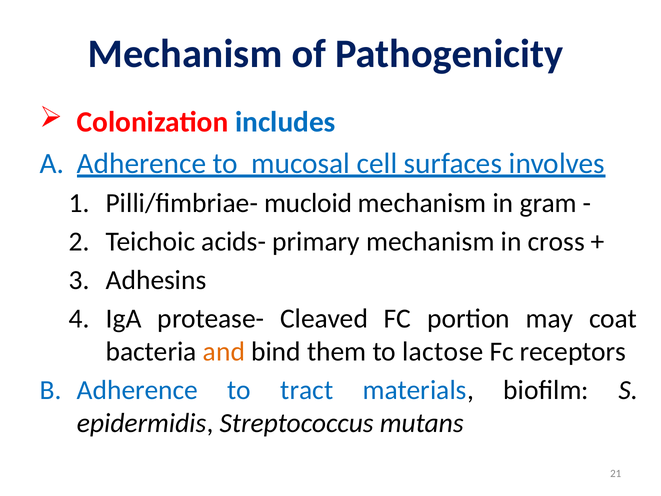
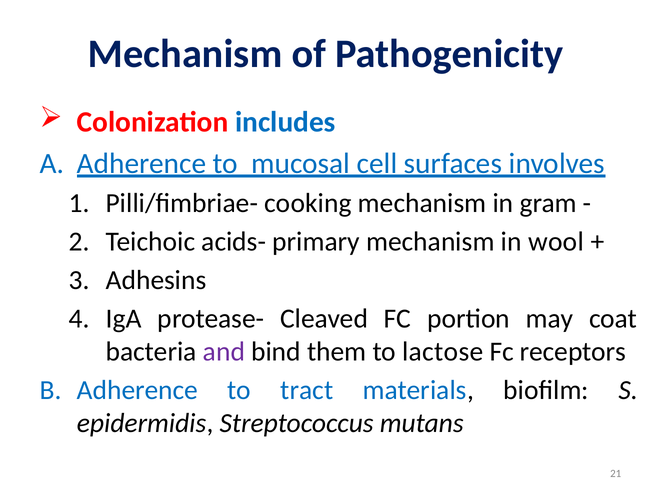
mucloid: mucloid -> cooking
cross: cross -> wool
and colour: orange -> purple
